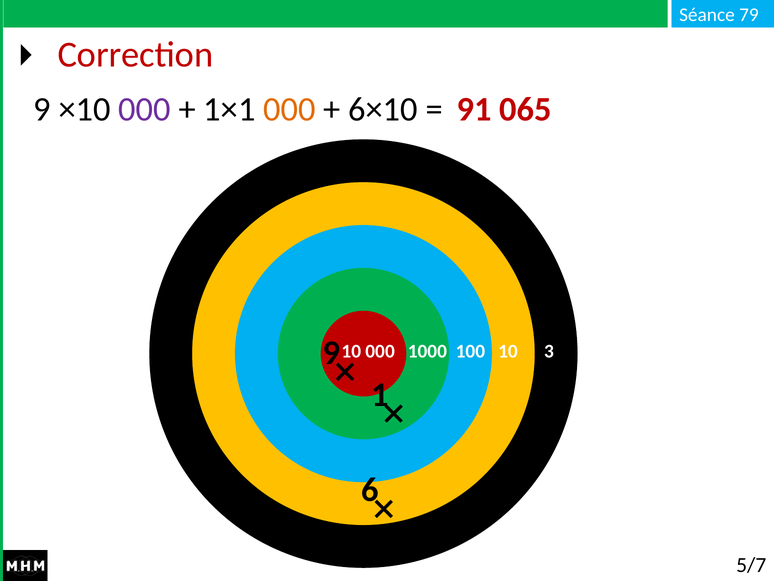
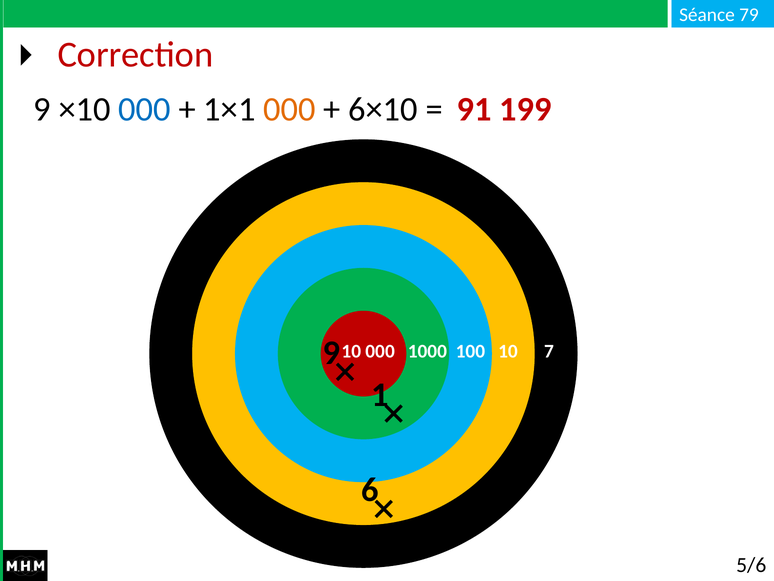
000 at (145, 109) colour: purple -> blue
065: 065 -> 199
3: 3 -> 7
5/7: 5/7 -> 5/6
